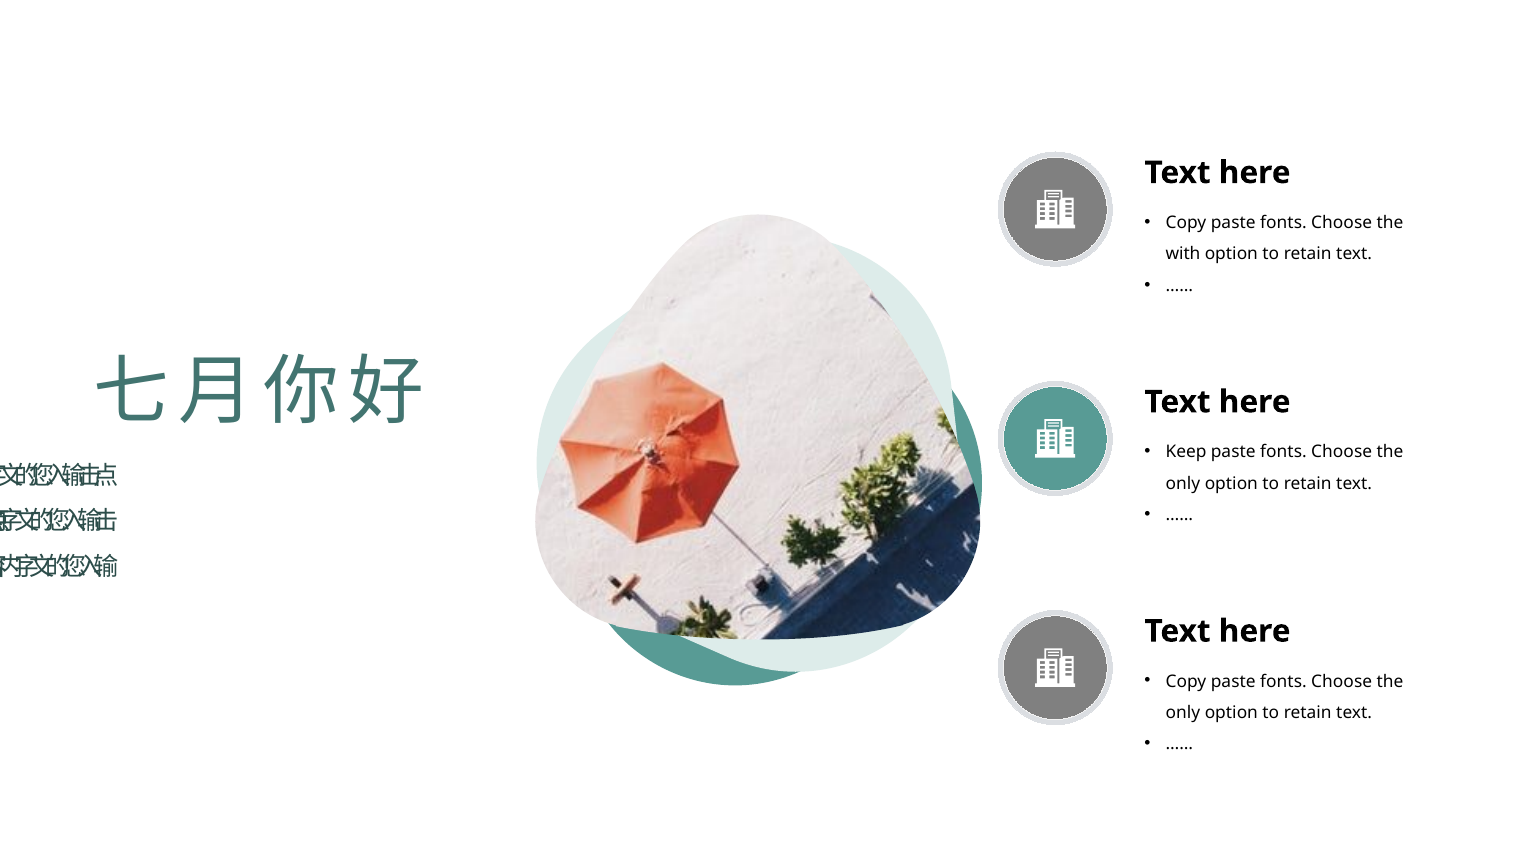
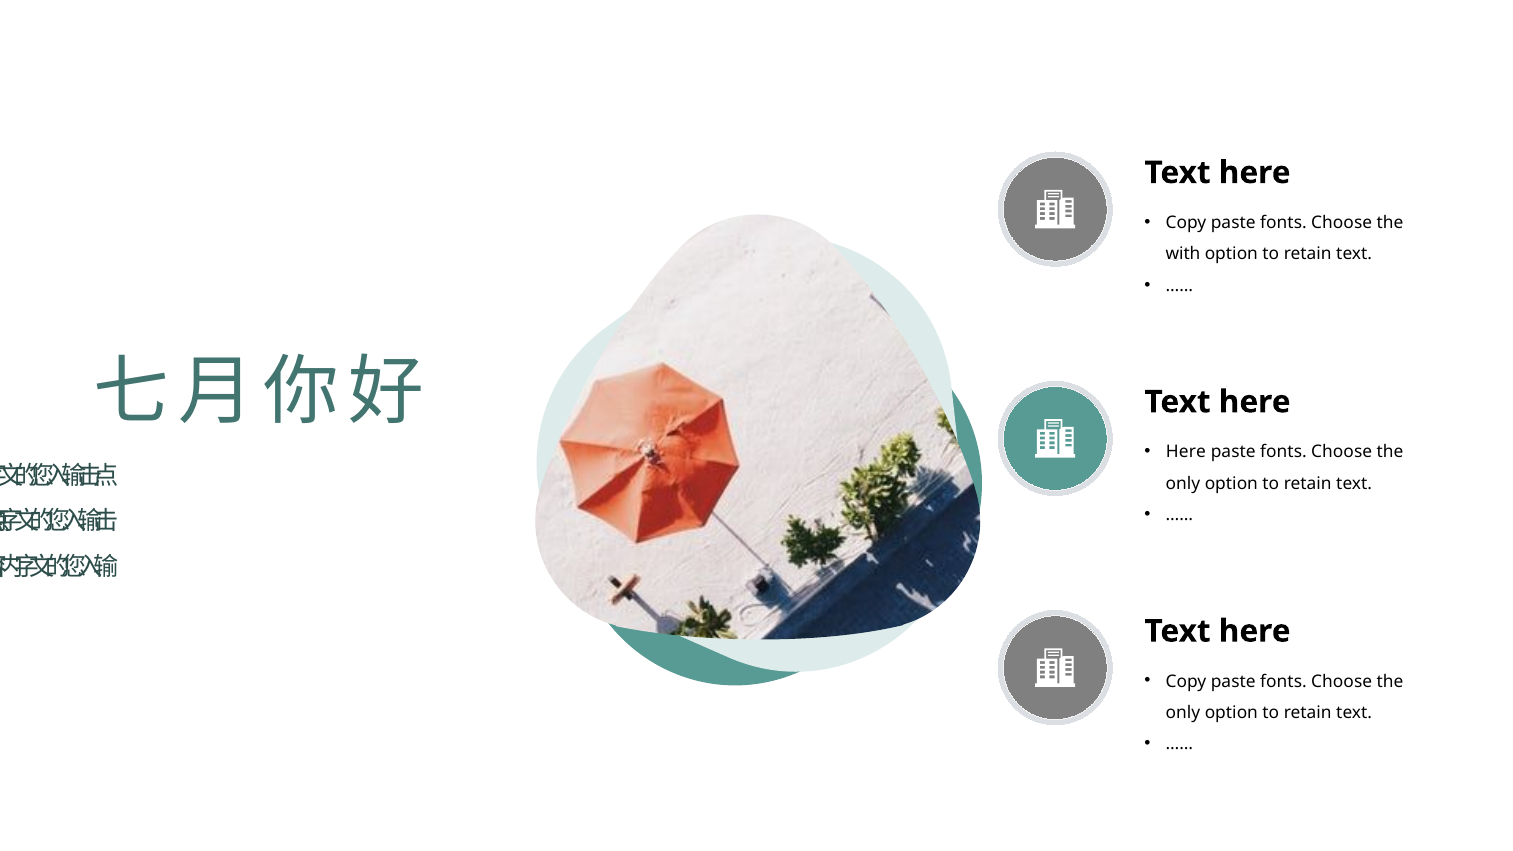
Keep at (1186, 452): Keep -> Here
